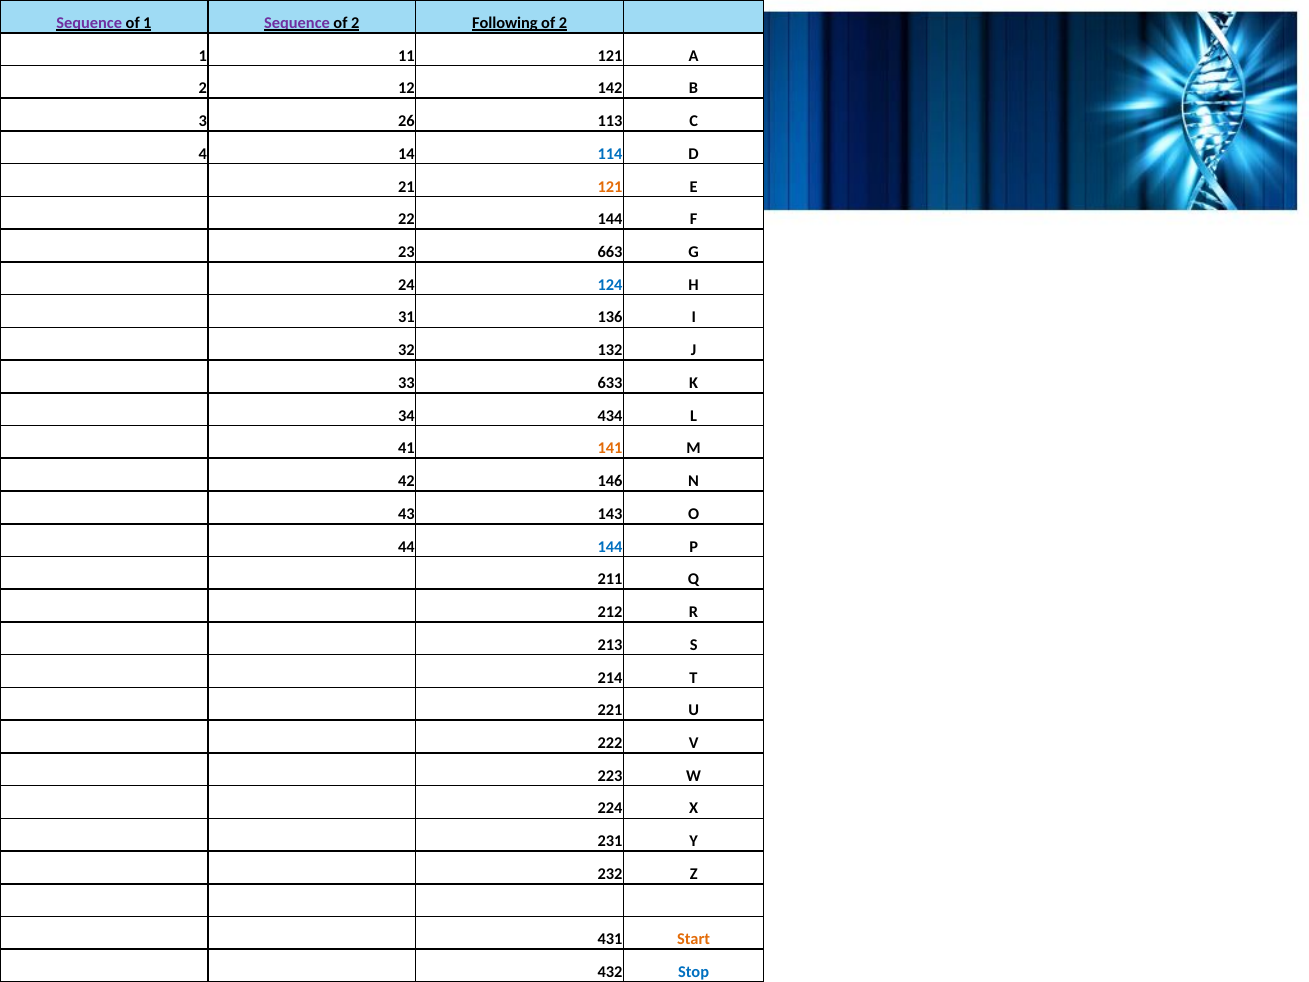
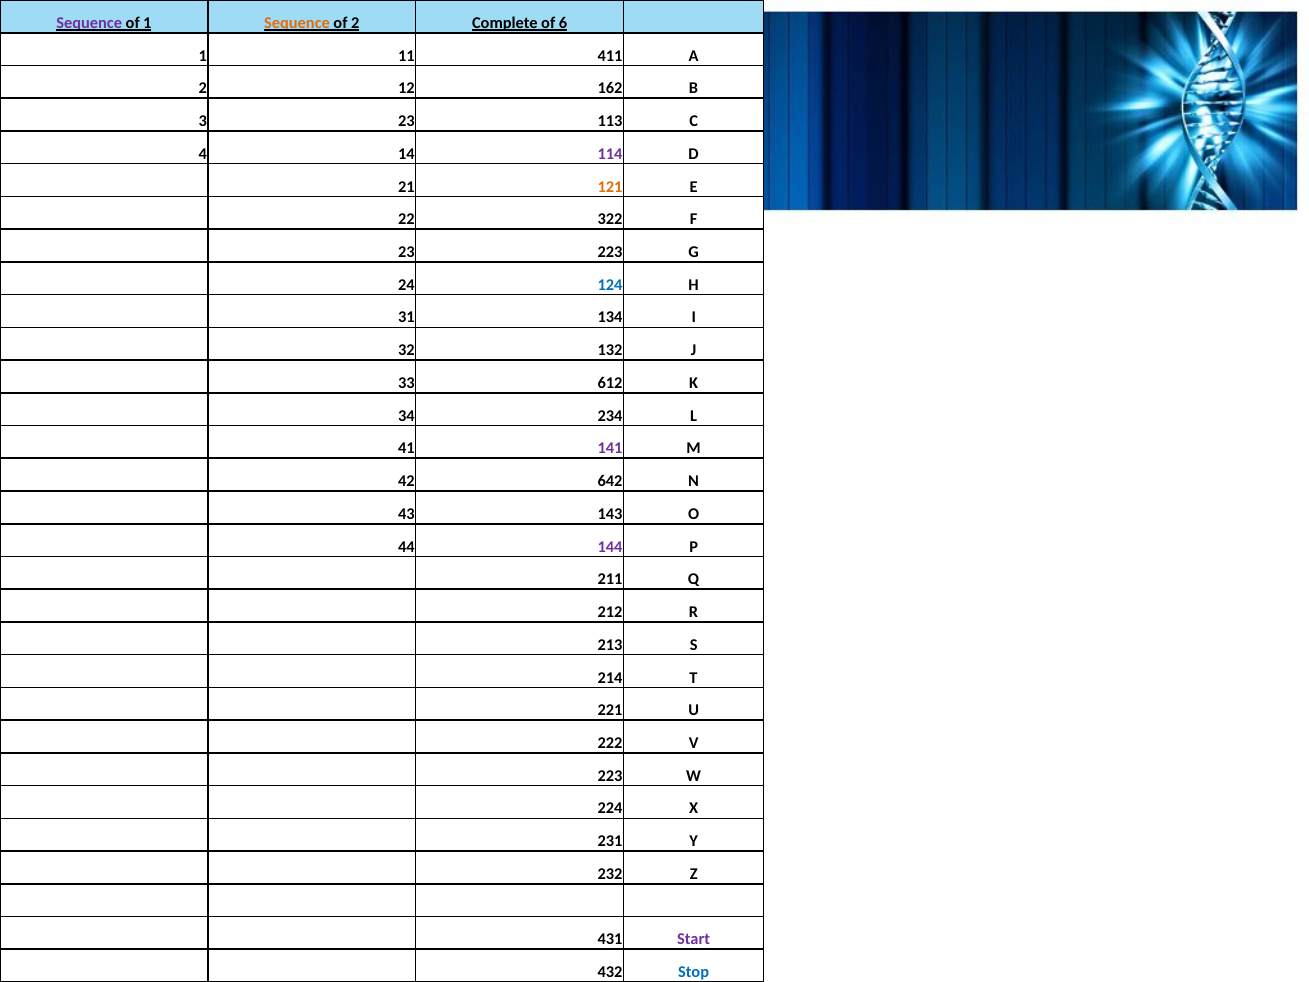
Sequence at (297, 23) colour: purple -> orange
Following: Following -> Complete
2 at (563, 23): 2 -> 6
11 121: 121 -> 411
142: 142 -> 162
3 26: 26 -> 23
114 colour: blue -> purple
22 144: 144 -> 322
23 663: 663 -> 223
136: 136 -> 134
633: 633 -> 612
434: 434 -> 234
141 colour: orange -> purple
146: 146 -> 642
144 at (610, 547) colour: blue -> purple
Start colour: orange -> purple
